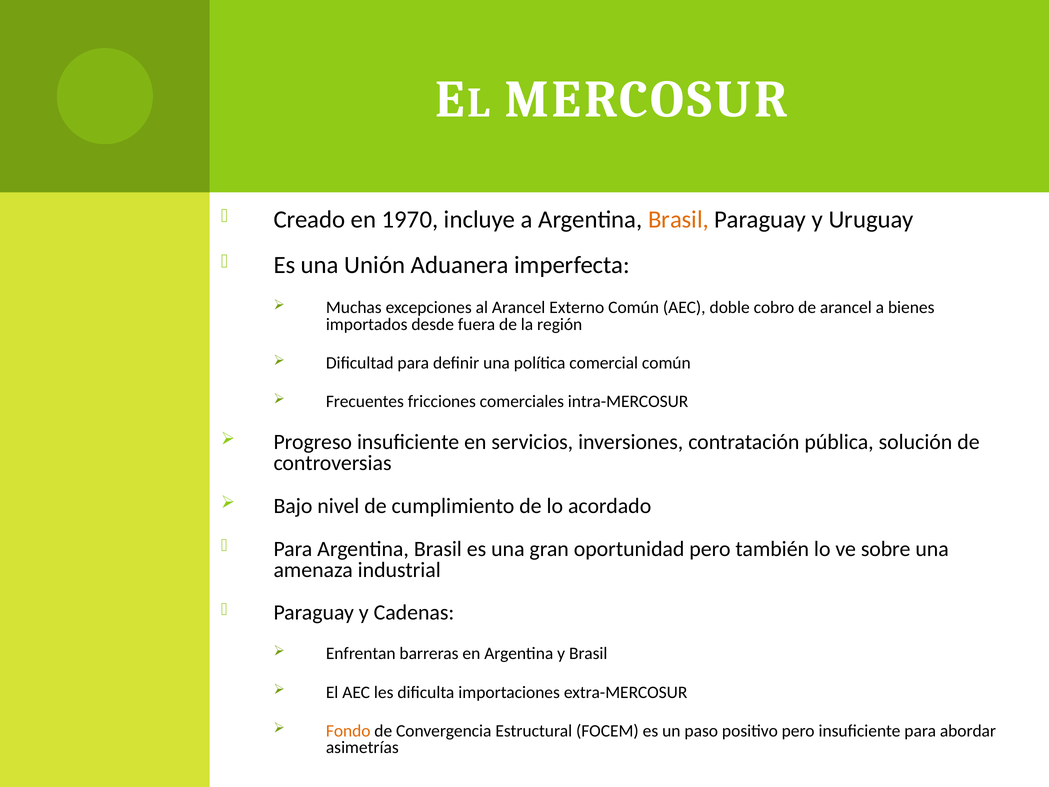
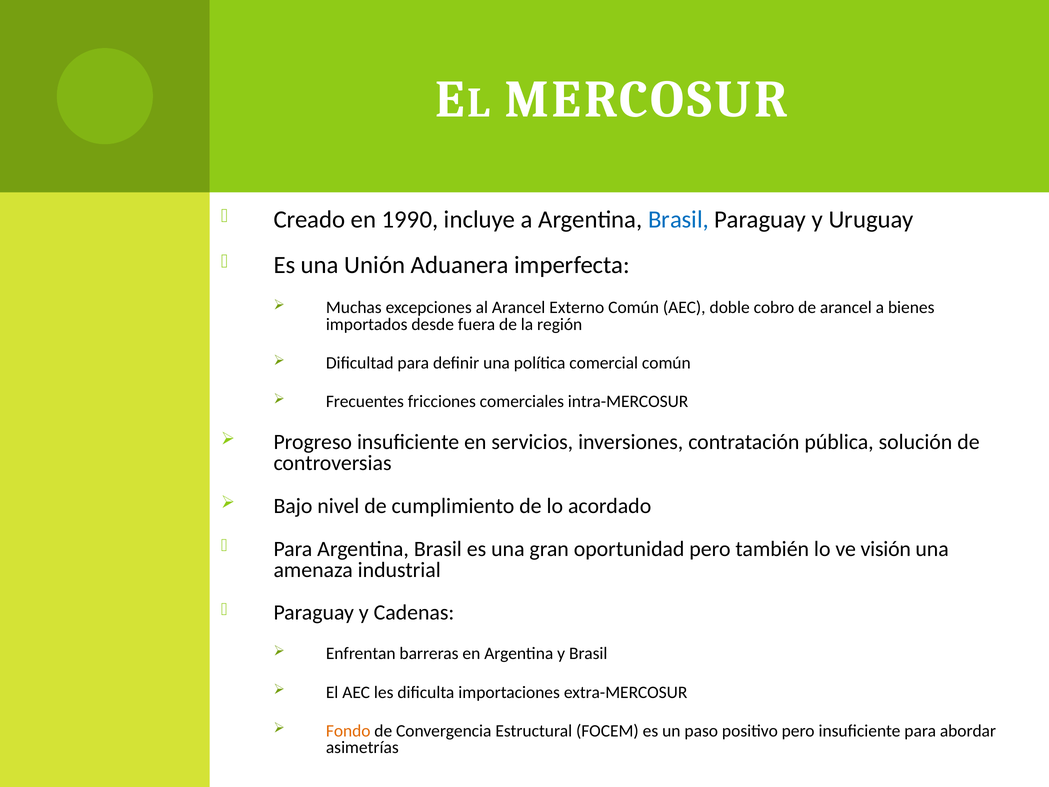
1970: 1970 -> 1990
Brasil at (678, 219) colour: orange -> blue
sobre: sobre -> visión
